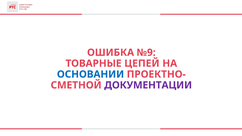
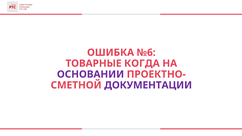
№9: №9 -> №6
ЦЕПЕЙ: ЦЕПЕЙ -> КОГДА
ОСНОВАНИИ colour: blue -> purple
